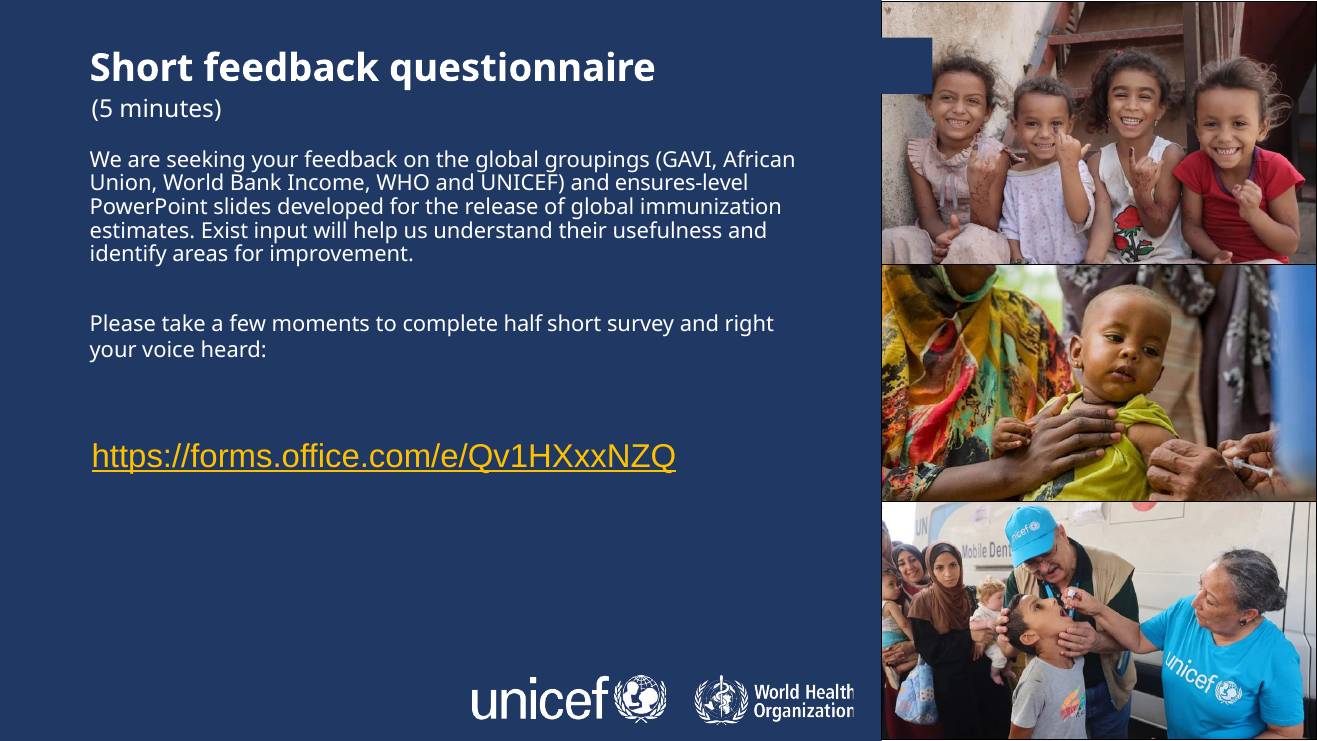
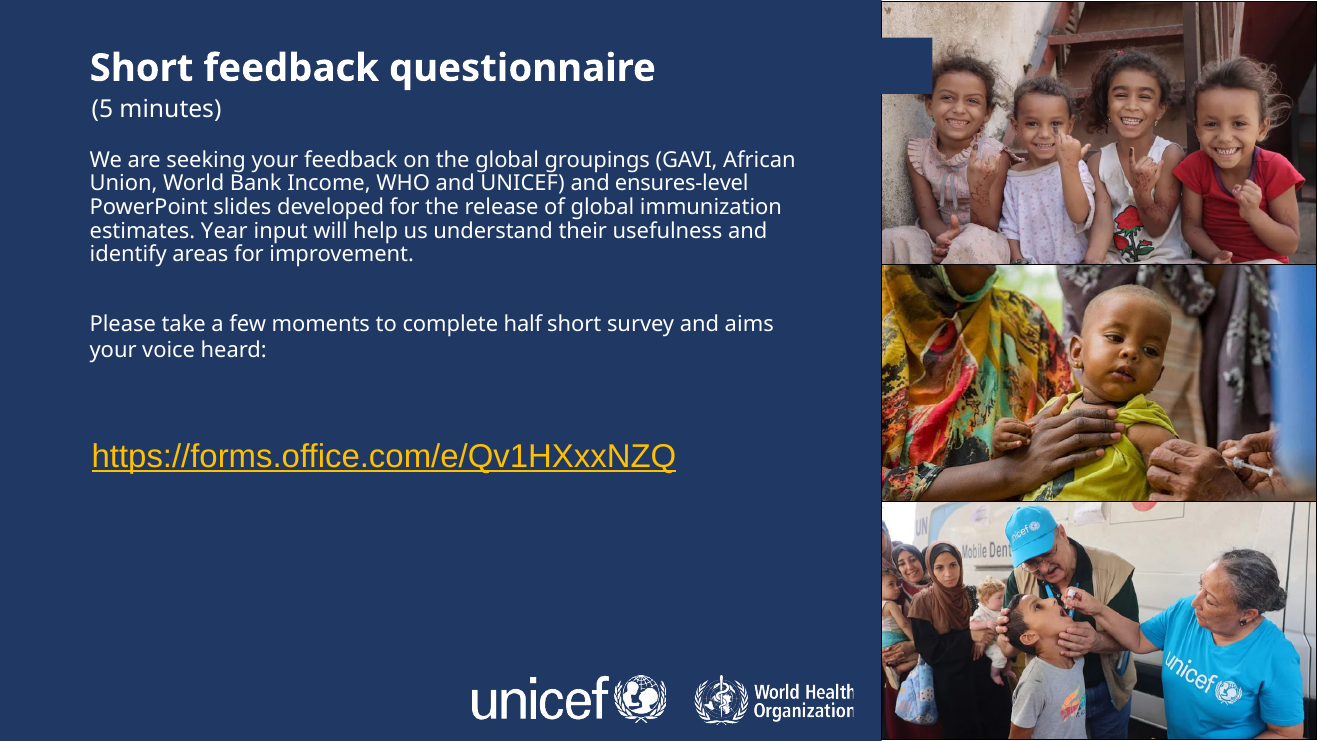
Exist: Exist -> Year
right: right -> aims
